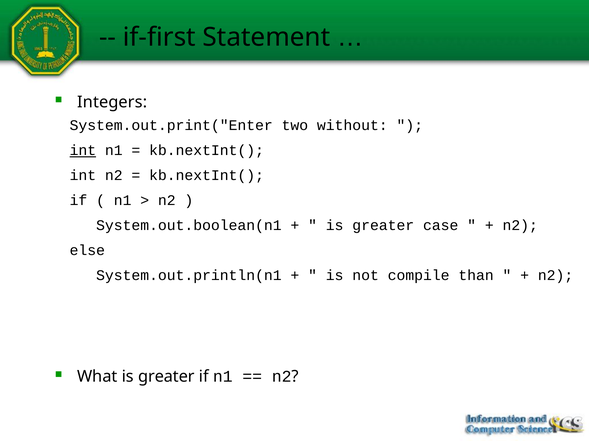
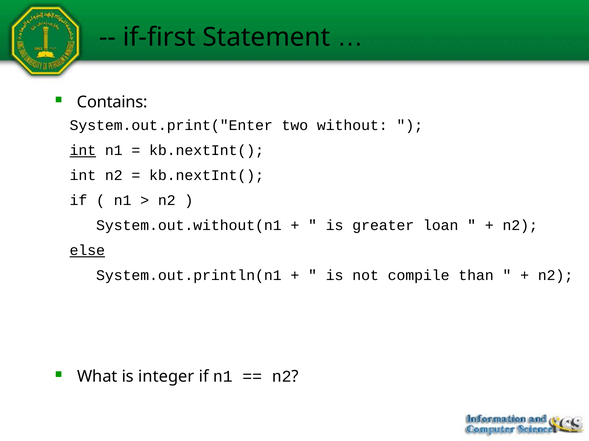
Integers: Integers -> Contains
System.out.boolean(n1: System.out.boolean(n1 -> System.out.without(n1
case: case -> loan
else underline: none -> present
What is greater: greater -> integer
